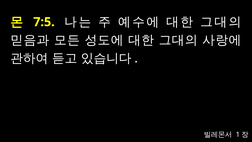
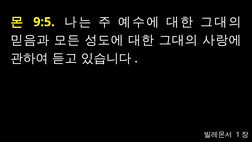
7:5: 7:5 -> 9:5
